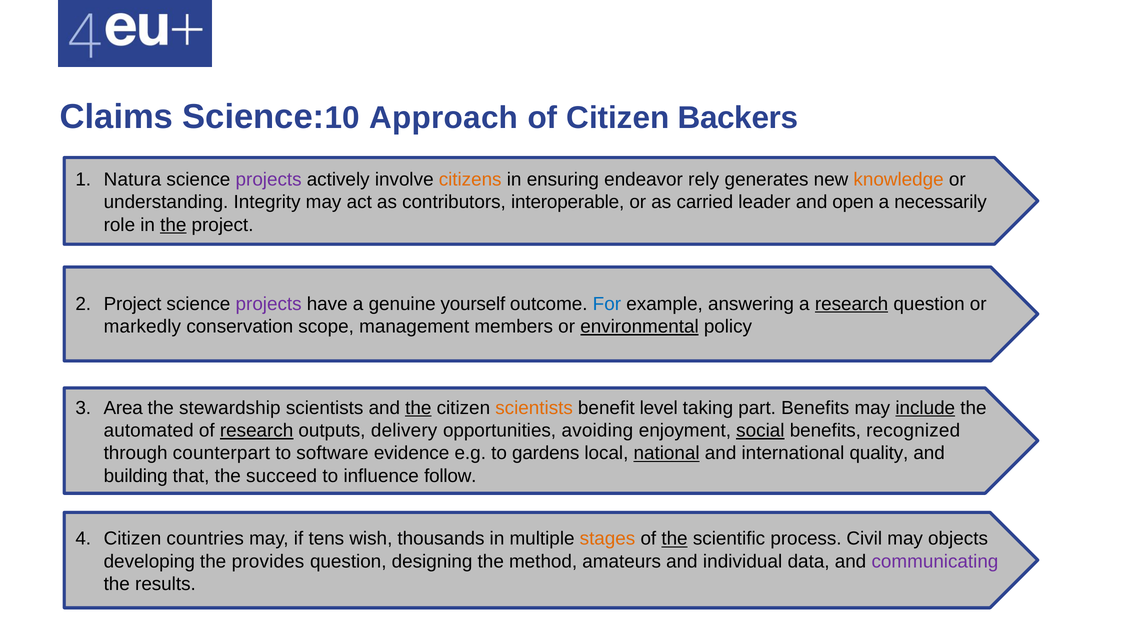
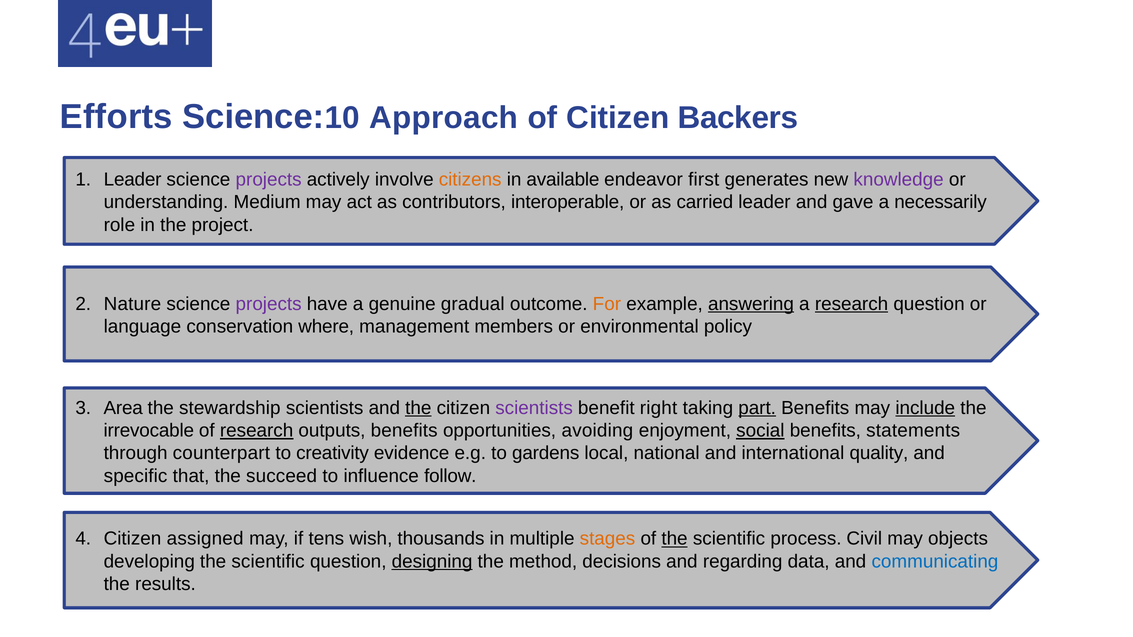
Claims: Claims -> Efforts
Natura at (132, 180): Natura -> Leader
ensuring: ensuring -> available
rely: rely -> first
knowledge colour: orange -> purple
Integrity: Integrity -> Medium
open: open -> gave
the at (173, 225) underline: present -> none
Project at (133, 304): Project -> Nature
yourself: yourself -> gradual
For colour: blue -> orange
answering underline: none -> present
markedly: markedly -> language
scope: scope -> where
environmental underline: present -> none
scientists at (534, 408) colour: orange -> purple
level: level -> right
part underline: none -> present
automated: automated -> irrevocable
outputs delivery: delivery -> benefits
recognized: recognized -> statements
software: software -> creativity
national underline: present -> none
building: building -> specific
countries: countries -> assigned
developing the provides: provides -> scientific
designing underline: none -> present
amateurs: amateurs -> decisions
individual: individual -> regarding
communicating colour: purple -> blue
